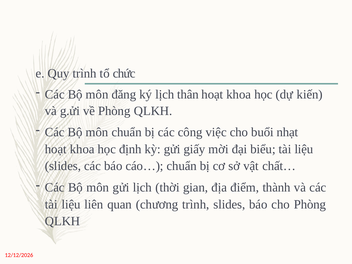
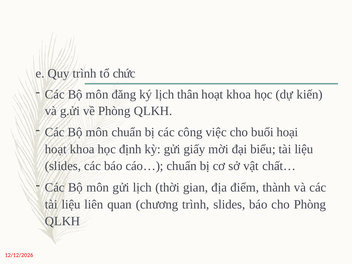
nhạt: nhạt -> hoại
